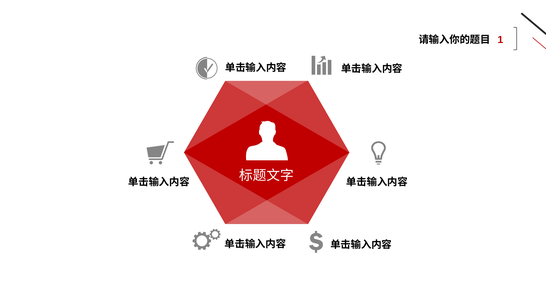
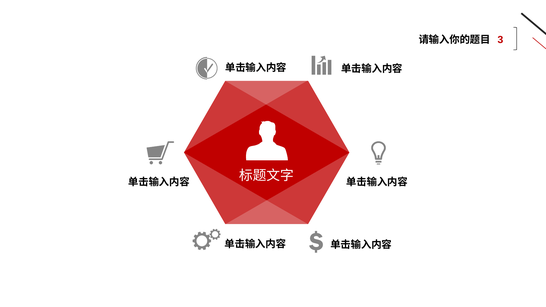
1: 1 -> 3
